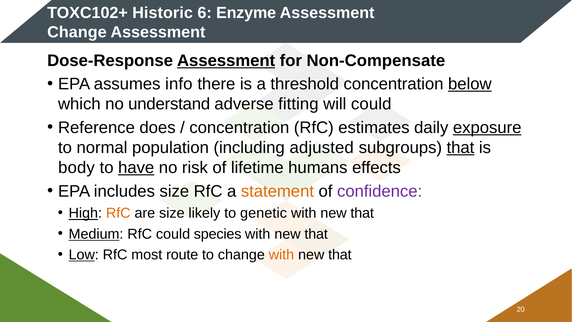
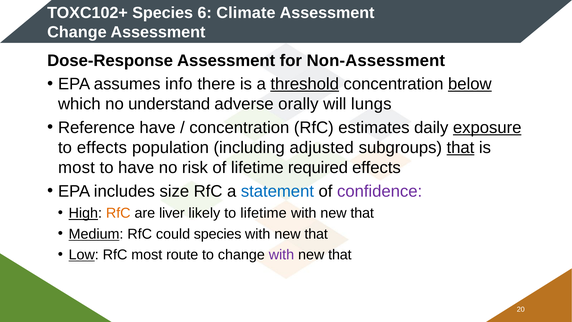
TOXC102+ Historic: Historic -> Species
Enzyme: Enzyme -> Climate
Assessment at (226, 60) underline: present -> none
Non-Compensate: Non-Compensate -> Non-Assessment
threshold underline: none -> present
fitting: fitting -> orally
will could: could -> lungs
Reference does: does -> have
to normal: normal -> effects
body at (76, 168): body -> most
have at (136, 168) underline: present -> none
humans: humans -> required
statement colour: orange -> blue
are size: size -> liver
to genetic: genetic -> lifetime
with at (281, 255) colour: orange -> purple
